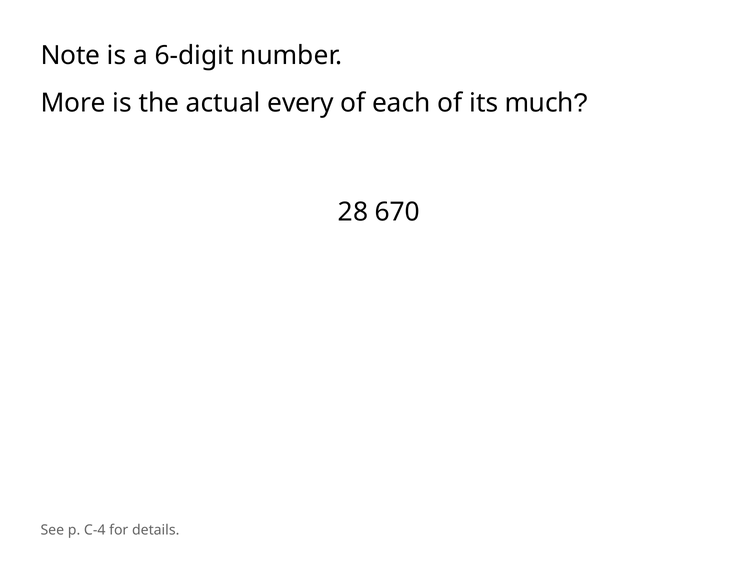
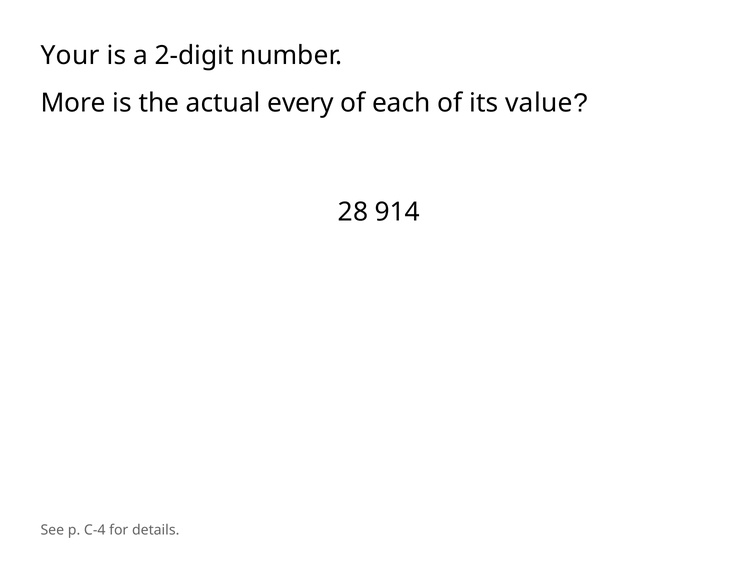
Note: Note -> Your
6-digit: 6-digit -> 2-digit
much: much -> value
670: 670 -> 914
